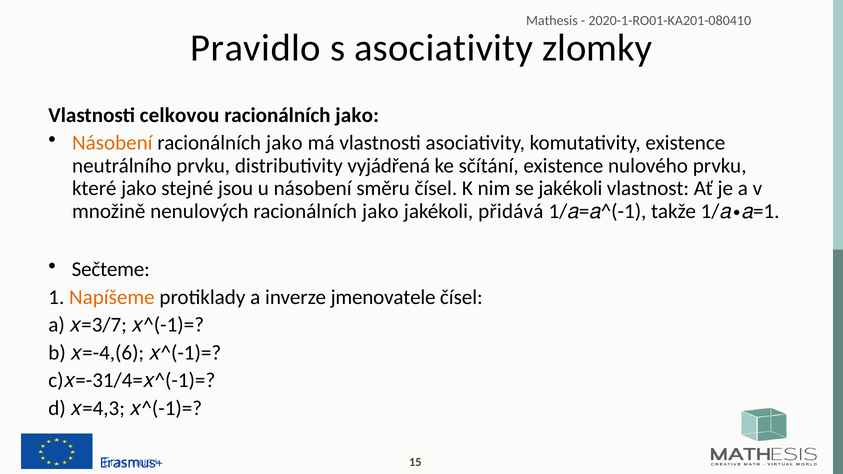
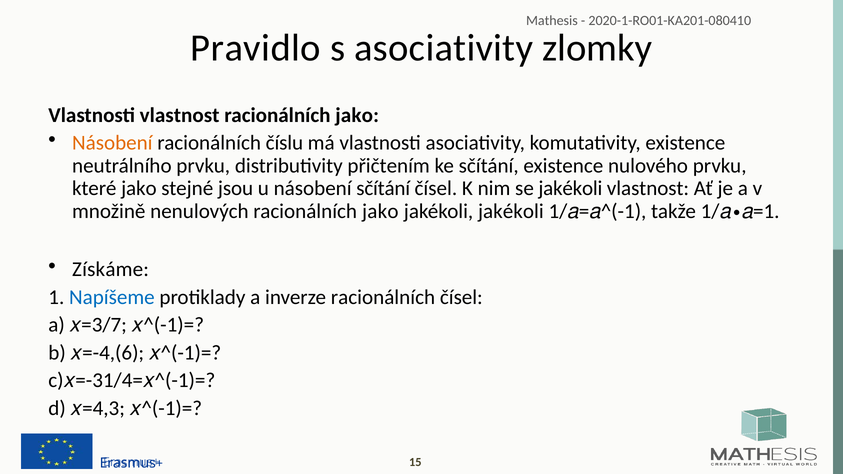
Vlastnosti celkovou: celkovou -> vlastnost
jako at (284, 143): jako -> číslu
vyjádřená: vyjádřená -> přičtením
násobení směru: směru -> sčítání
jakékoli přidává: přidává -> jakékoli
Sečteme: Sečteme -> Získáme
Napíšeme colour: orange -> blue
inverze jmenovatele: jmenovatele -> racionálních
